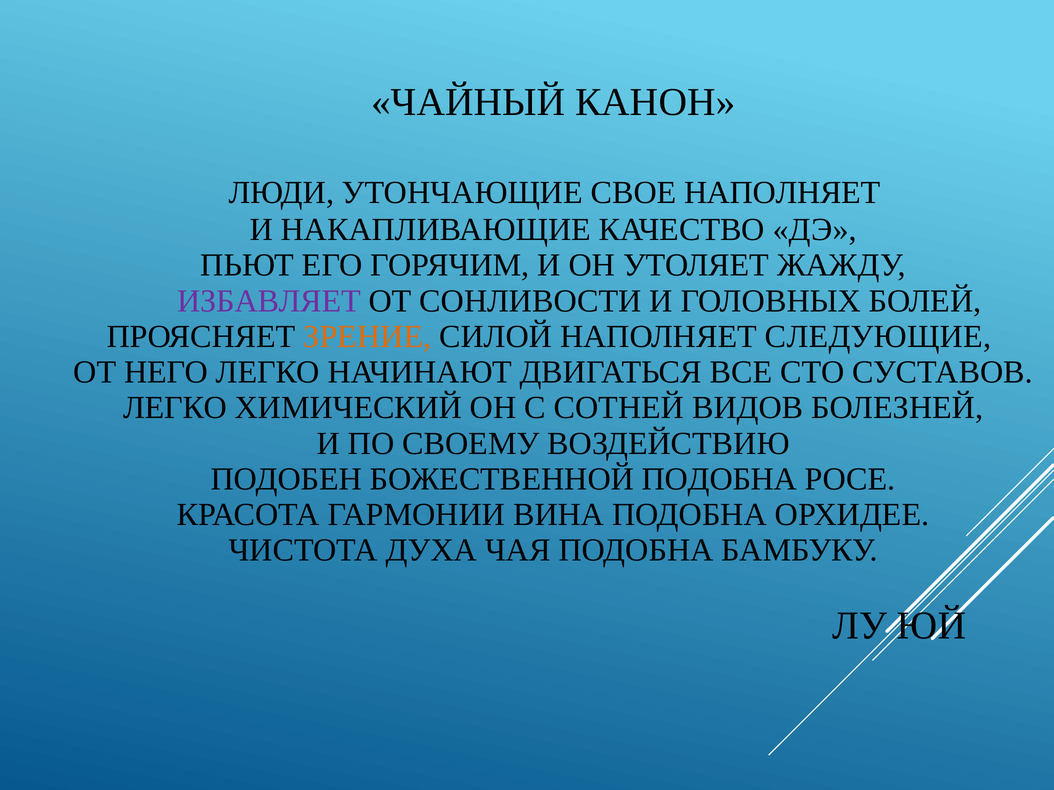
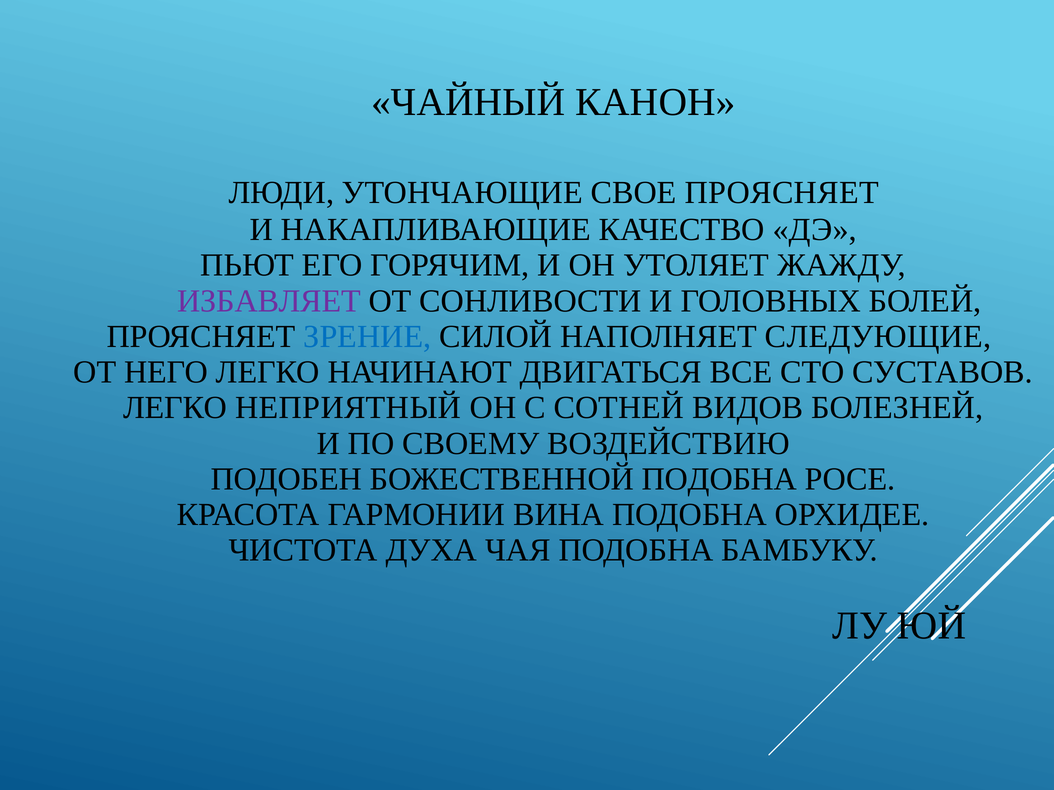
СВОЕ НАПОЛНЯЕТ: НАПОЛНЯЕТ -> ПРОЯСНЯЕТ
ЗРЕНИЕ colour: orange -> blue
ХИМИЧЕСКИЙ: ХИМИЧЕСКИЙ -> НЕПРИЯТНЫЙ
